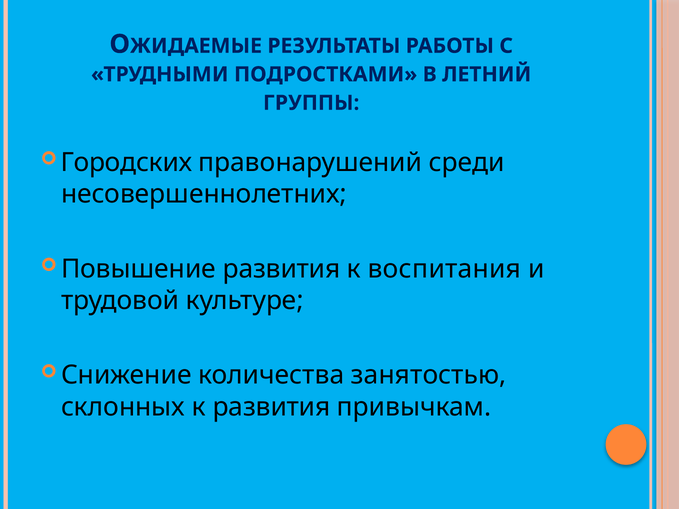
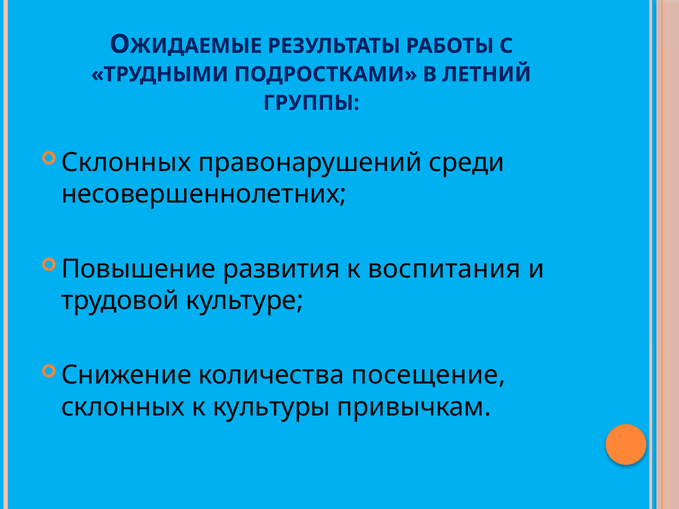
Городских at (126, 163): Городских -> Склонных
занятостью: занятостью -> посещение
к развития: развития -> культуры
